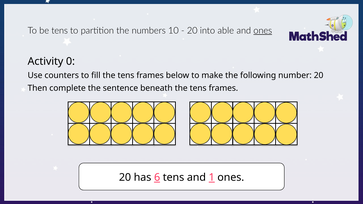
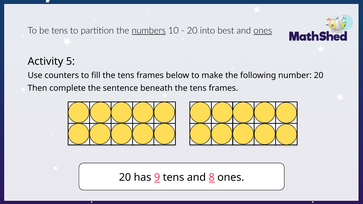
numbers underline: none -> present
able: able -> best
0: 0 -> 5
6: 6 -> 9
1: 1 -> 8
